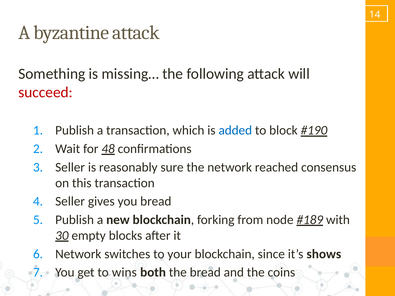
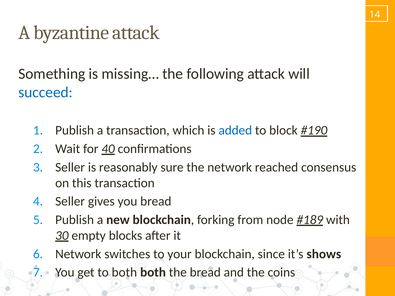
succeed colour: red -> blue
48: 48 -> 40
to wins: wins -> both
